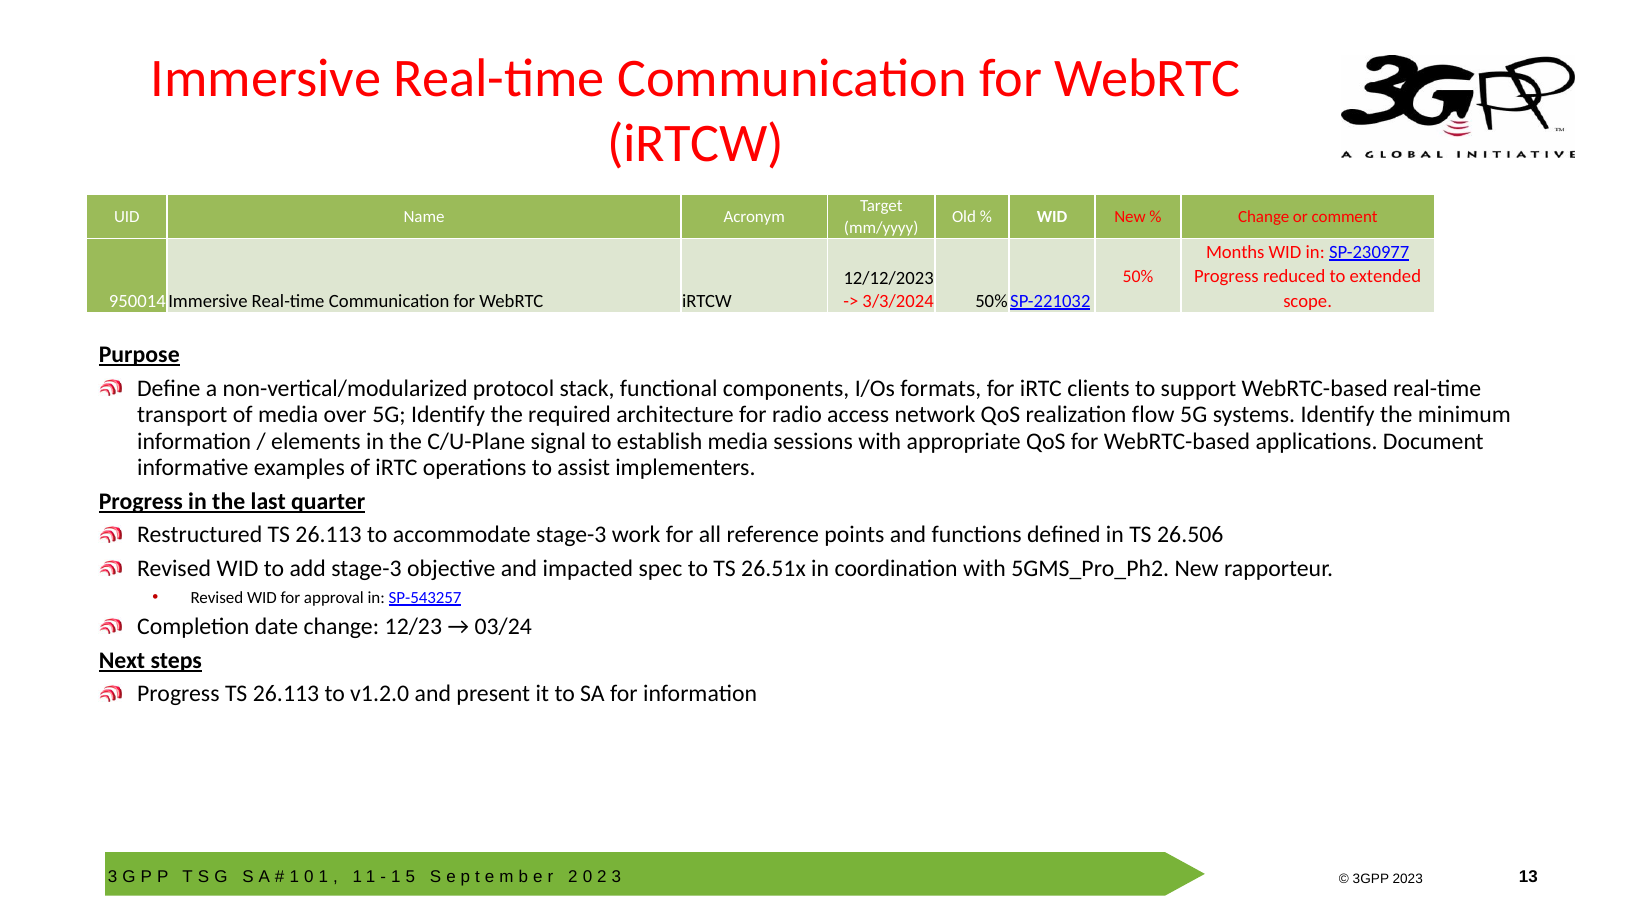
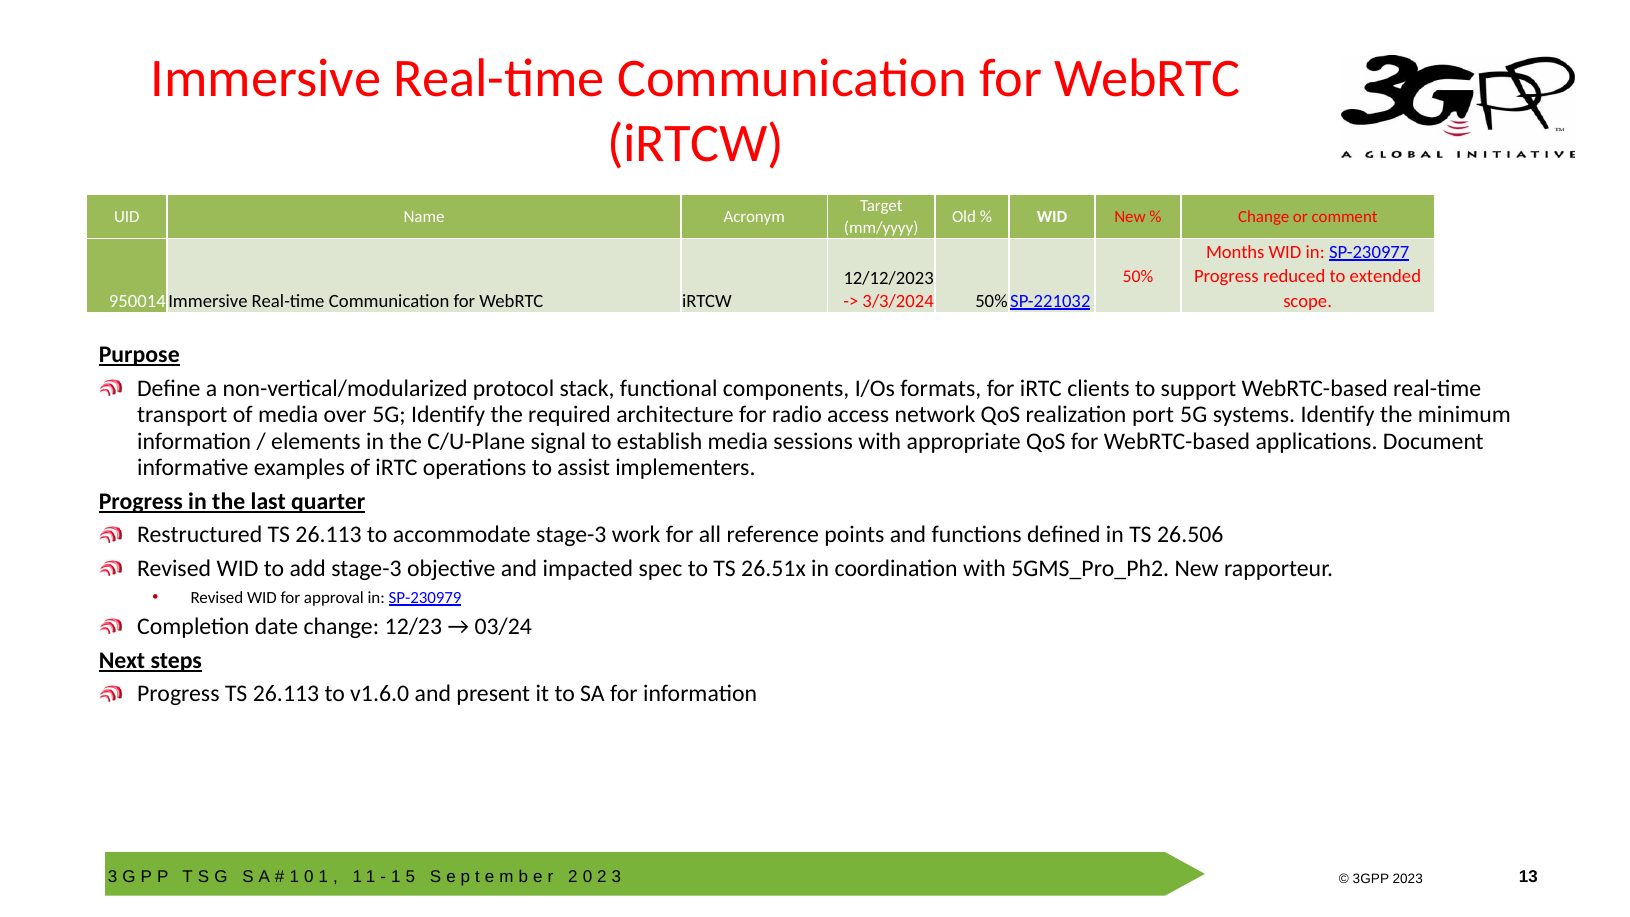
flow: flow -> port
SP-543257: SP-543257 -> SP-230979
v1.2.0: v1.2.0 -> v1.6.0
